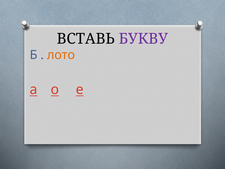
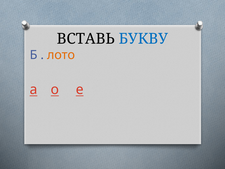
БУКВУ colour: purple -> blue
